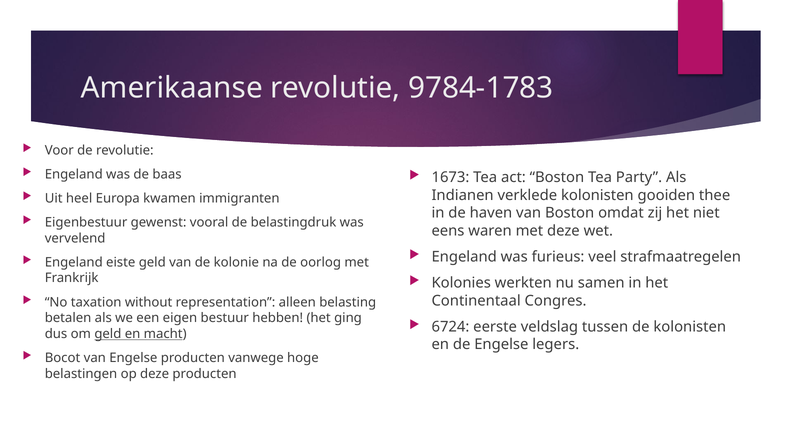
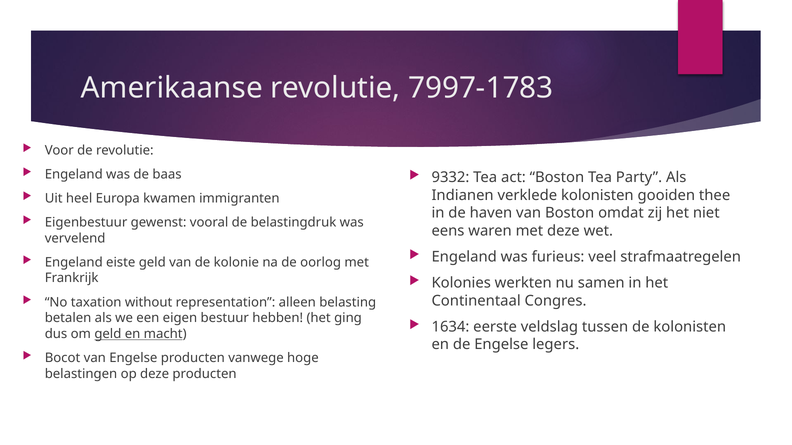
9784-1783: 9784-1783 -> 7997-1783
1673: 1673 -> 9332
6724: 6724 -> 1634
